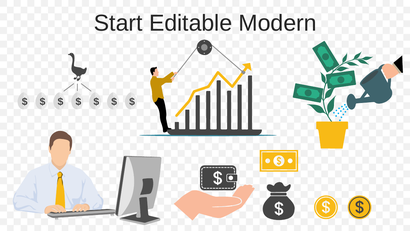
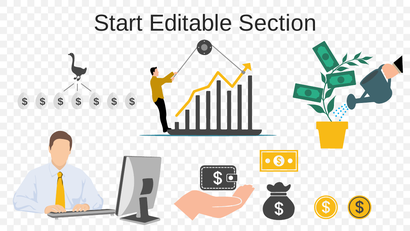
Modern: Modern -> Section
